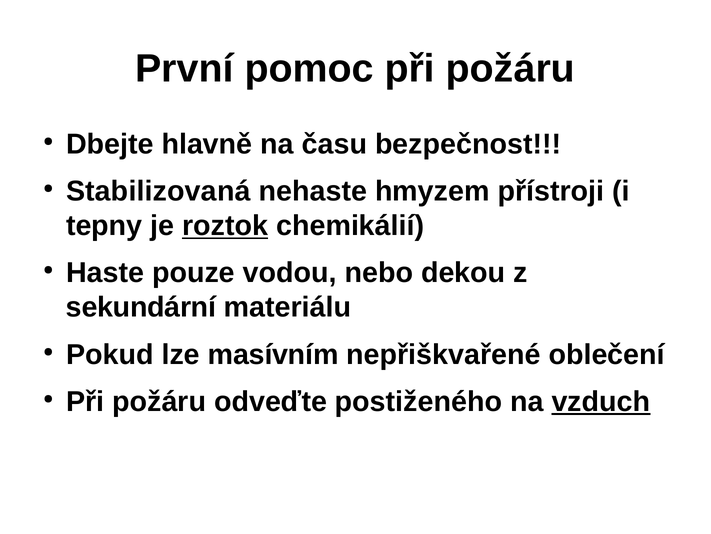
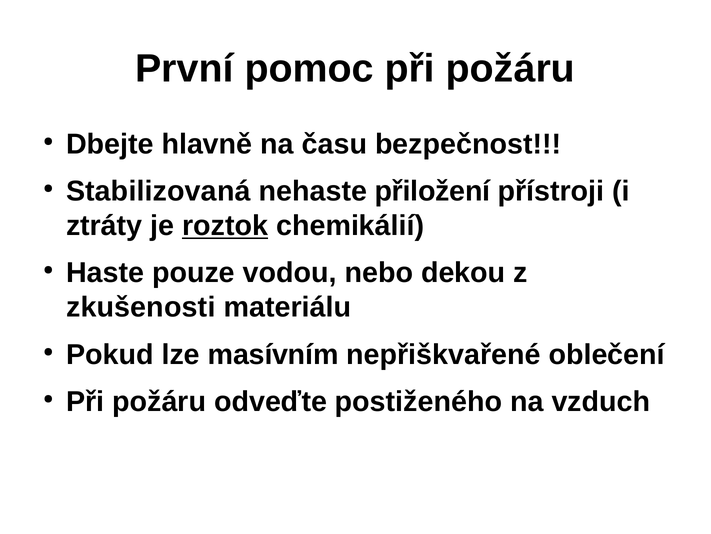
hmyzem: hmyzem -> přiložení
tepny: tepny -> ztráty
sekundární: sekundární -> zkušenosti
vzduch underline: present -> none
